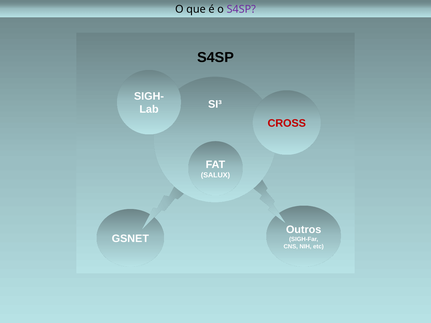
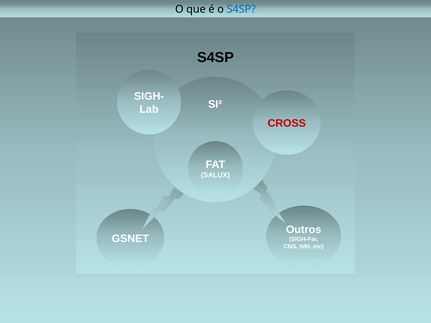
S4SP at (241, 9) colour: purple -> blue
